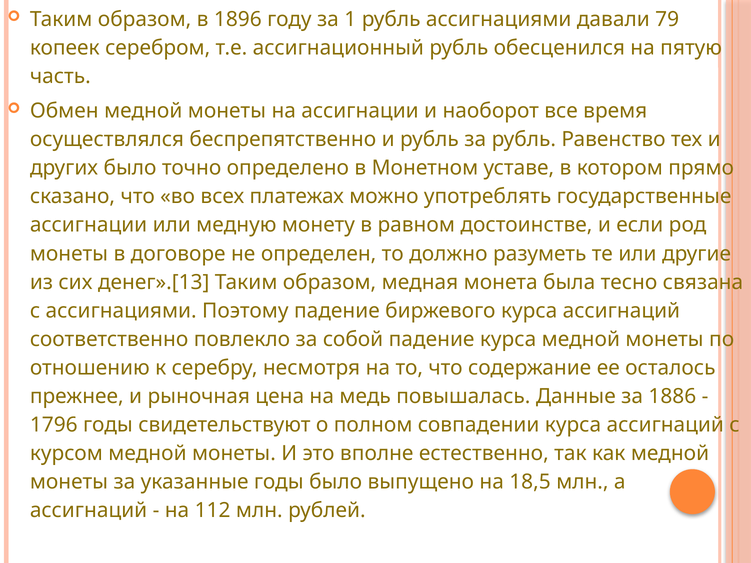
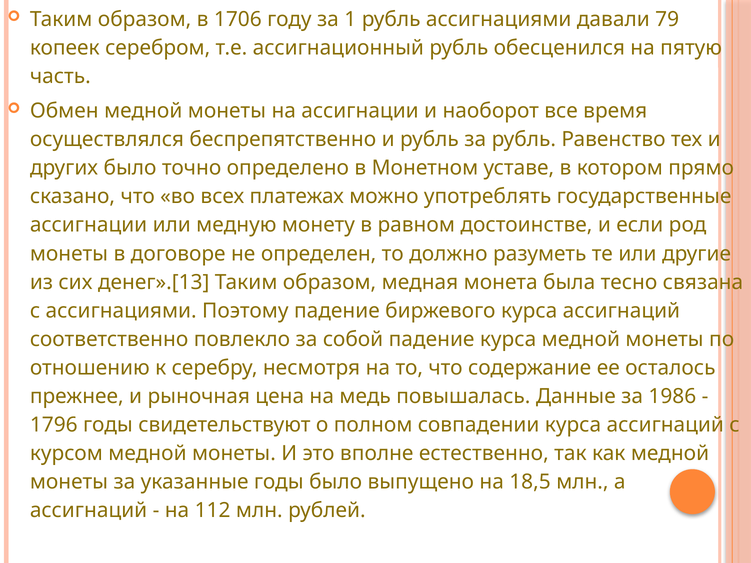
1896: 1896 -> 1706
1886: 1886 -> 1986
